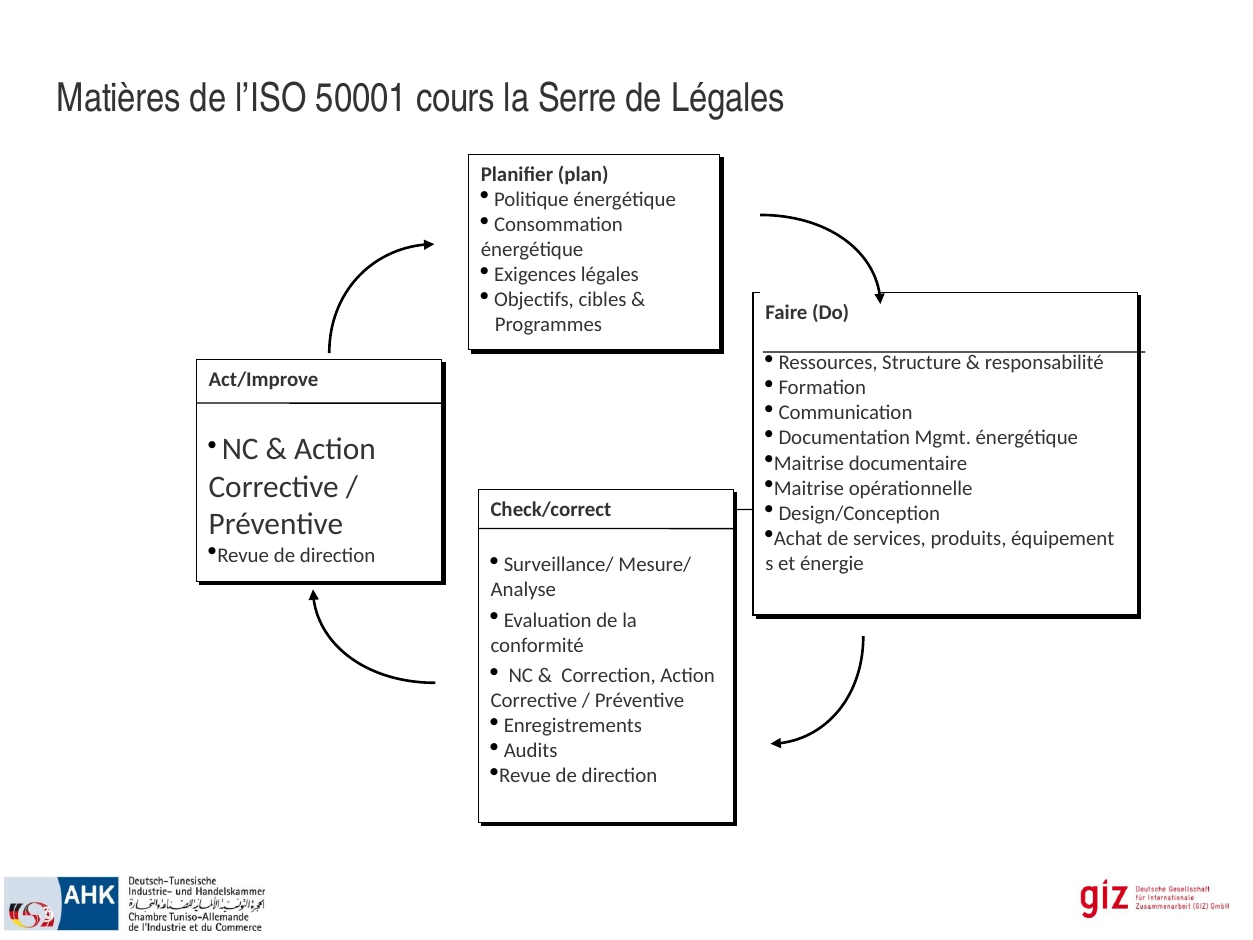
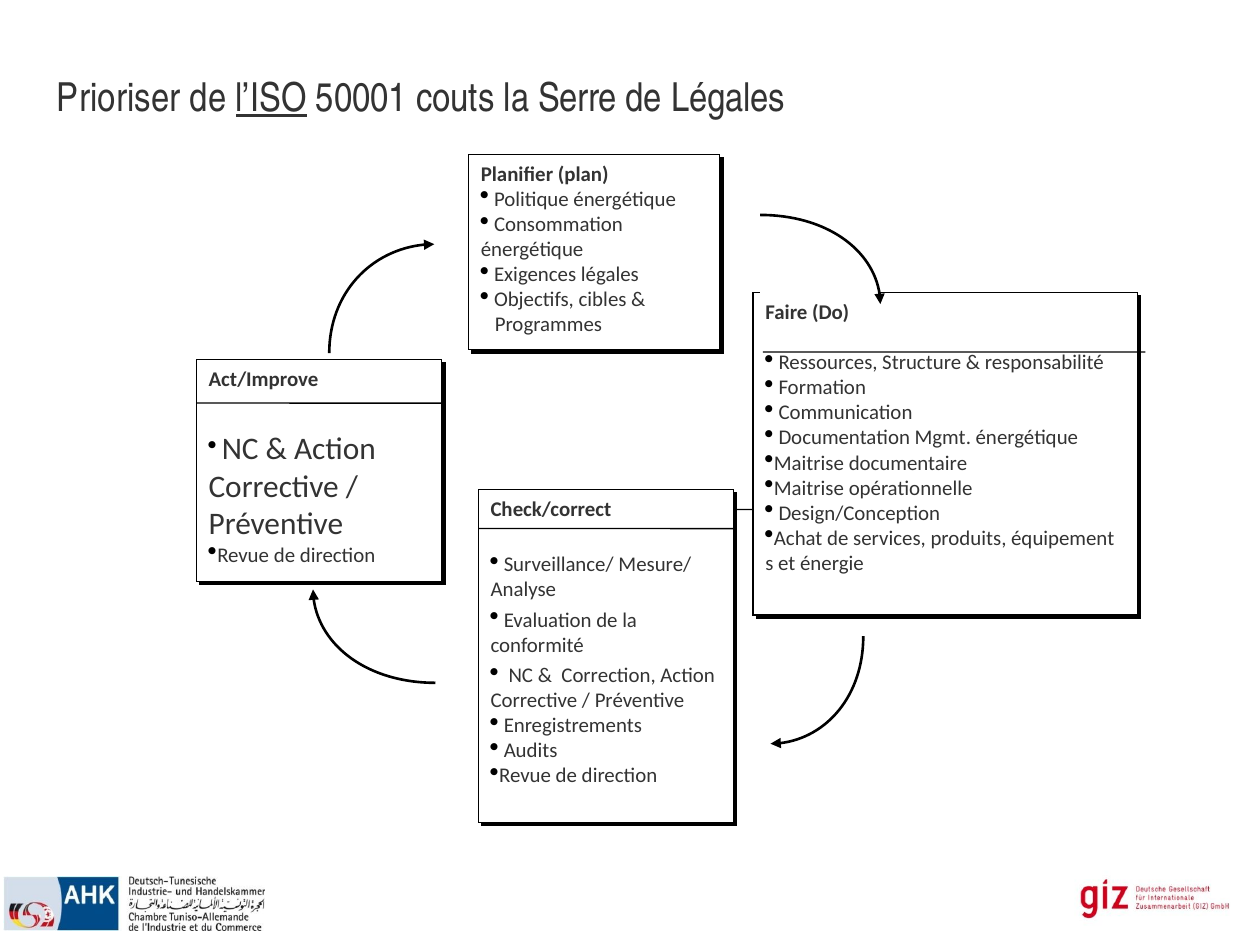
Matières: Matières -> Prioriser
l’ISO underline: none -> present
cours: cours -> couts
